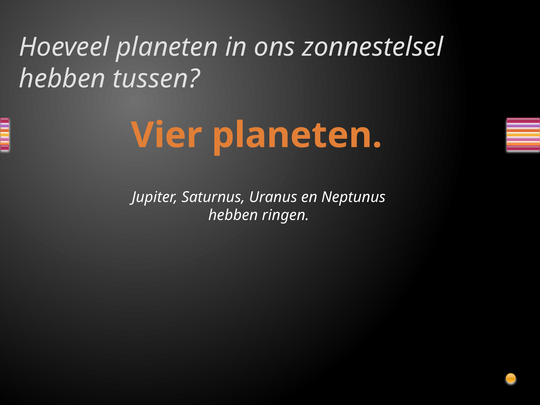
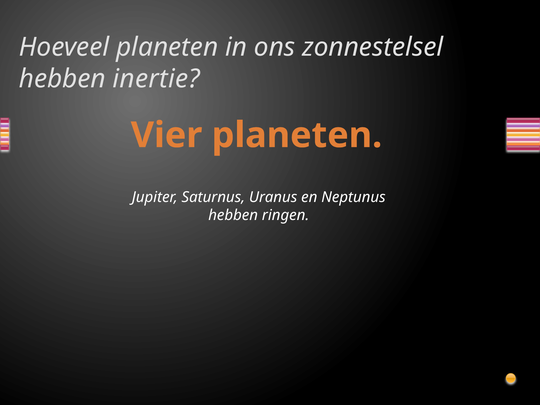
tussen: tussen -> inertie
